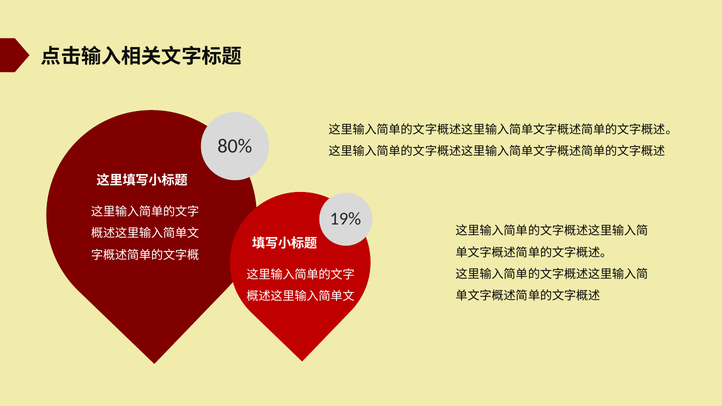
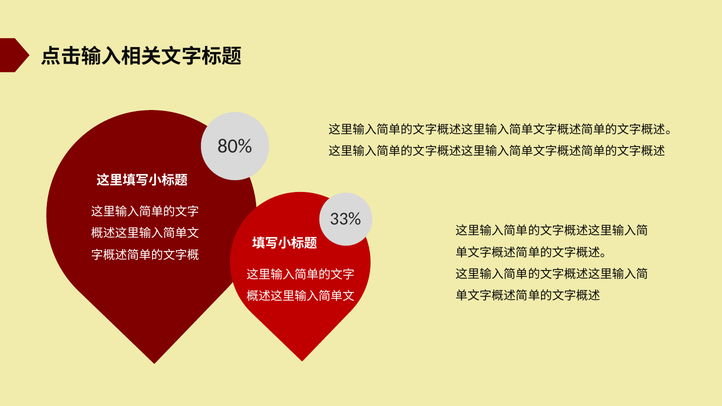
19%: 19% -> 33%
